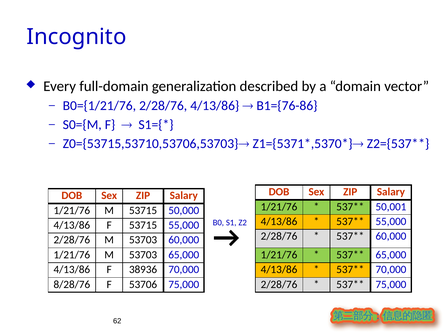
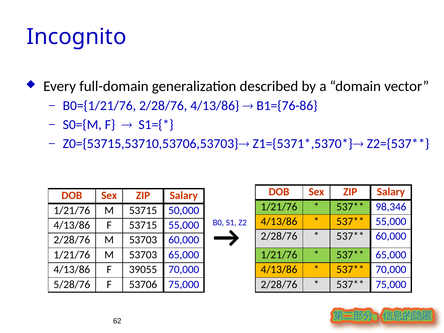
50,001: 50,001 -> 98,346
38936: 38936 -> 39055
8/28/76: 8/28/76 -> 5/28/76
